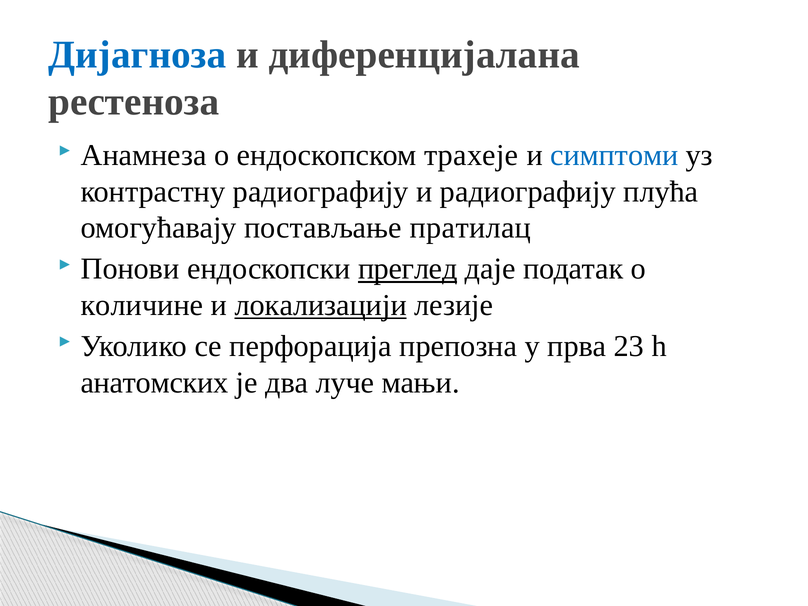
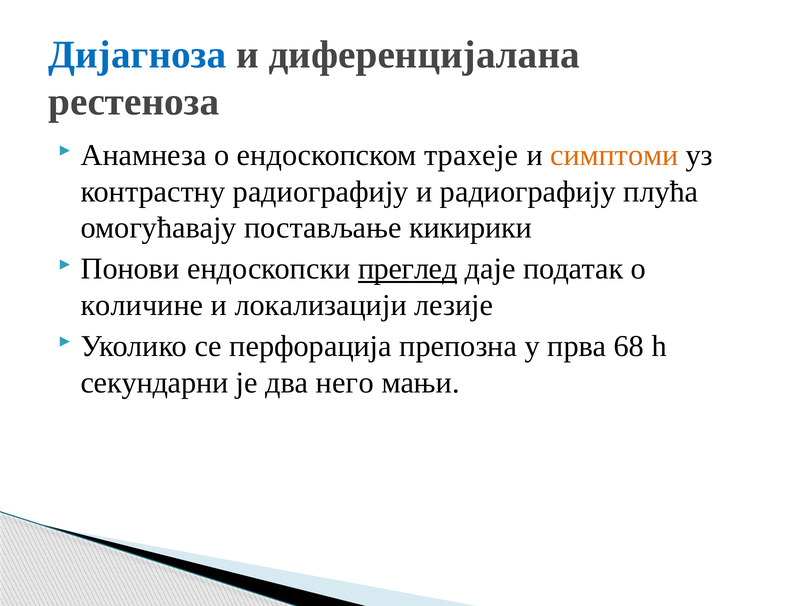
симптоми colour: blue -> orange
пратилац: пратилац -> кикирики
локализацији underline: present -> none
23: 23 -> 68
анатомских: анатомских -> секундарни
луче: луче -> него
